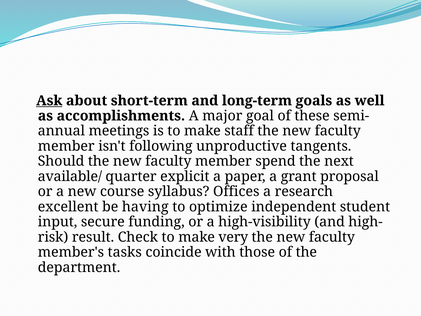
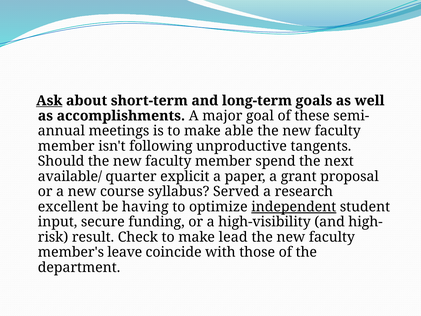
staff: staff -> able
Offices: Offices -> Served
independent underline: none -> present
very: very -> lead
tasks: tasks -> leave
